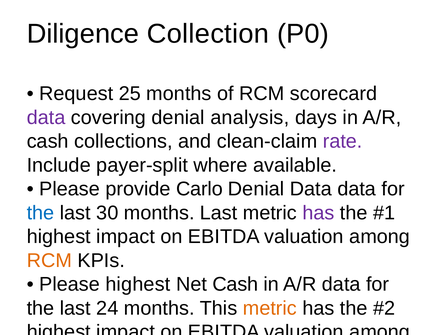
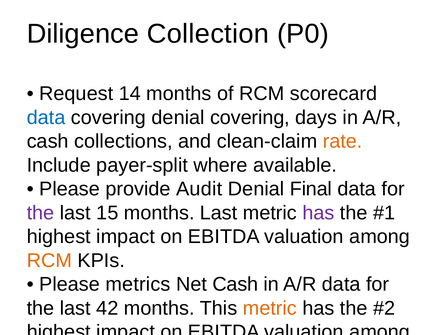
25: 25 -> 14
data at (46, 118) colour: purple -> blue
denial analysis: analysis -> covering
rate at (343, 141) colour: purple -> orange
Carlo: Carlo -> Audit
Denial Data: Data -> Final
the at (41, 213) colour: blue -> purple
30: 30 -> 15
Please highest: highest -> metrics
24: 24 -> 42
